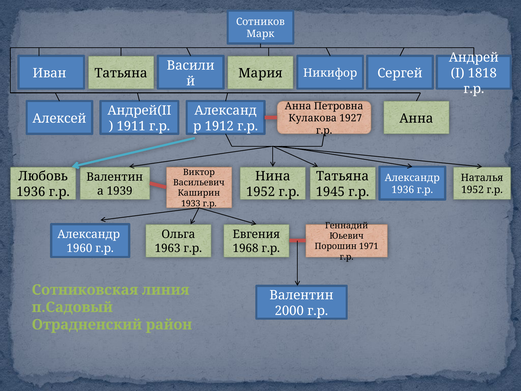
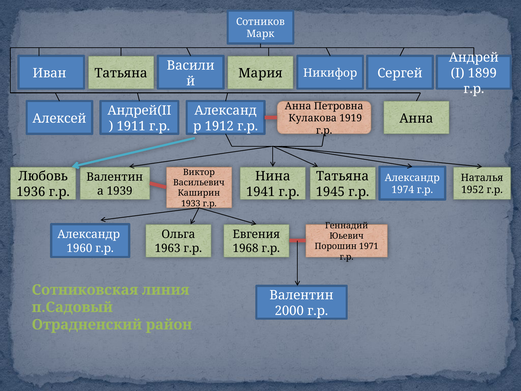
1818: 1818 -> 1899
1927: 1927 -> 1919
1936 at (403, 190): 1936 -> 1974
1952 at (261, 192): 1952 -> 1941
